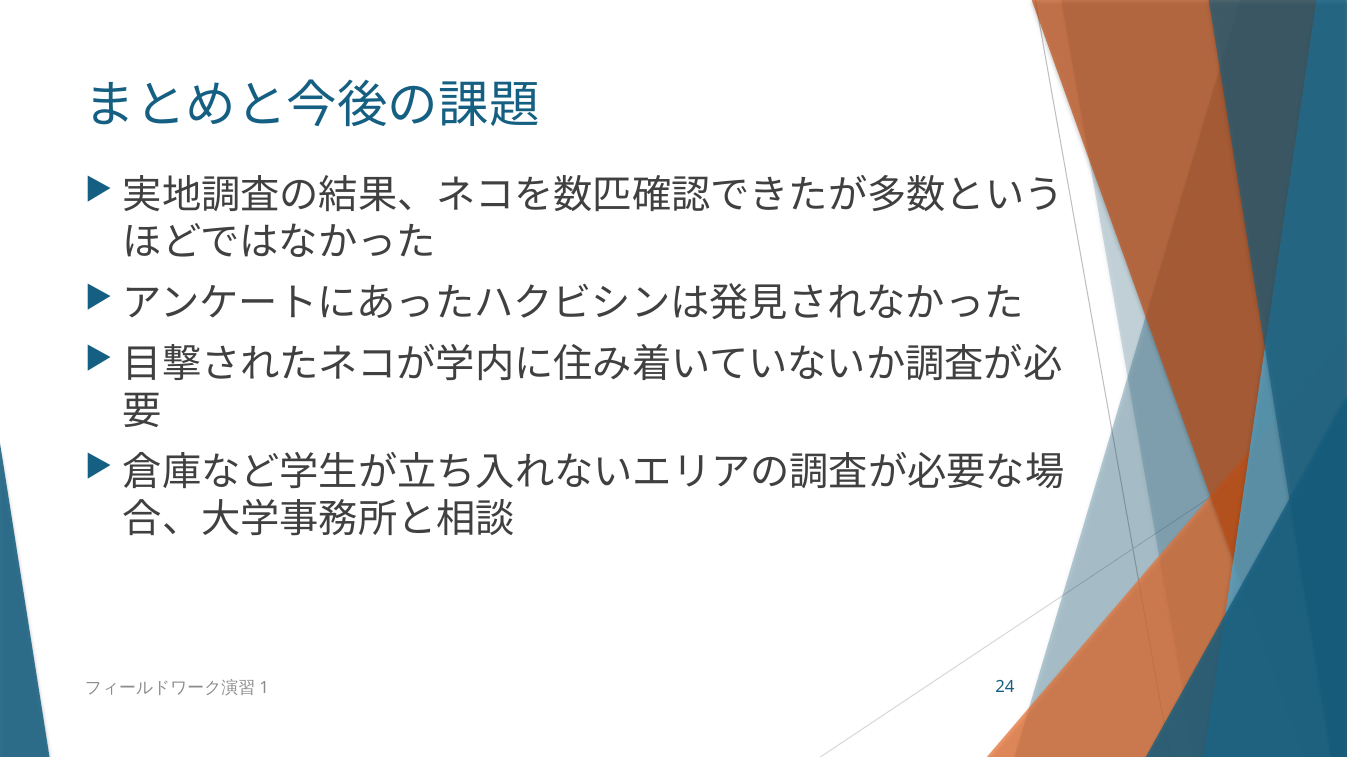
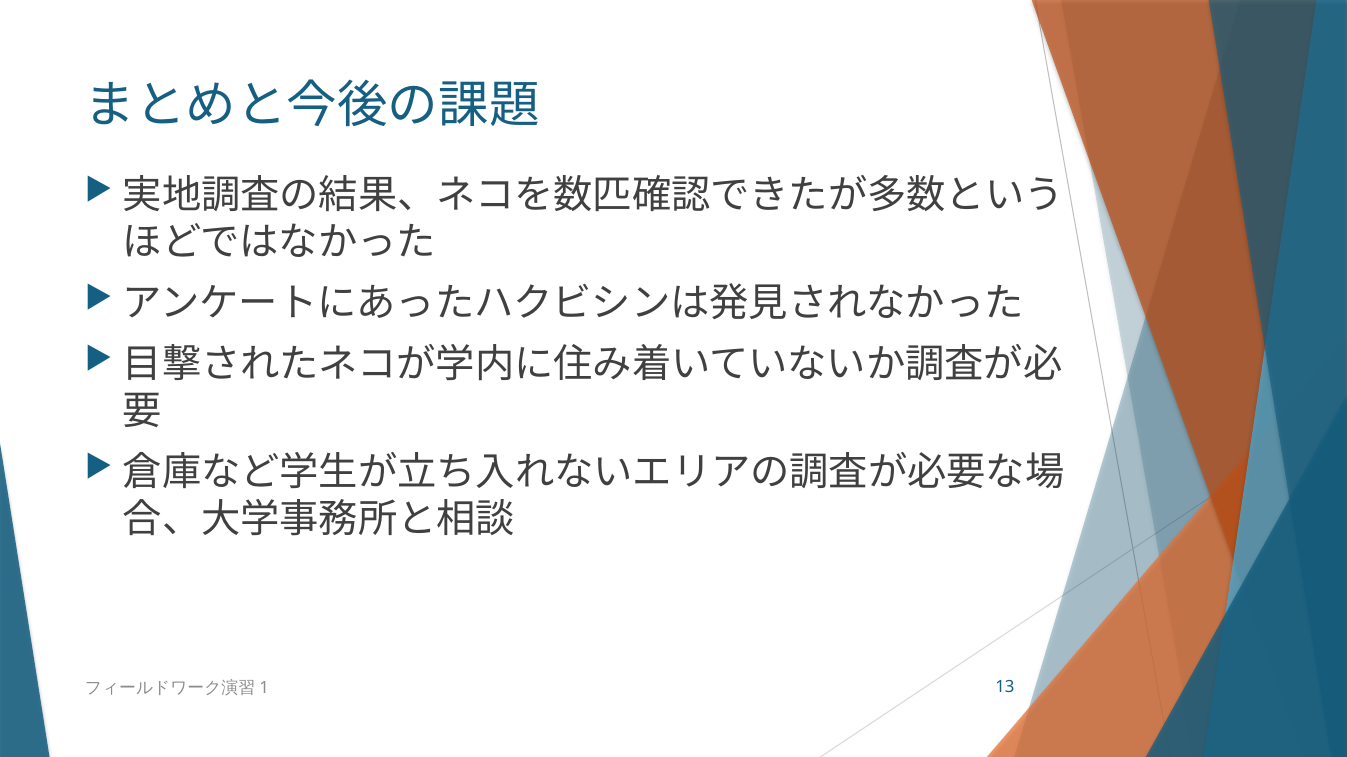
24: 24 -> 13
